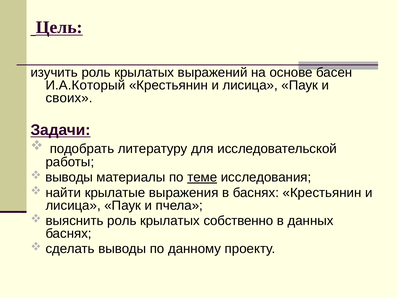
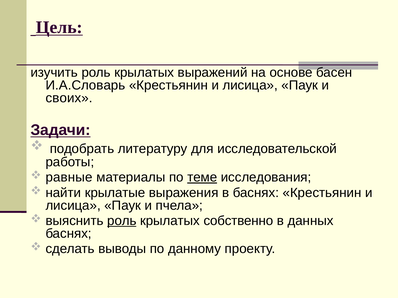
И.А.Который: И.А.Который -> И.А.Словарь
выводы at (69, 178): выводы -> равные
роль at (122, 221) underline: none -> present
